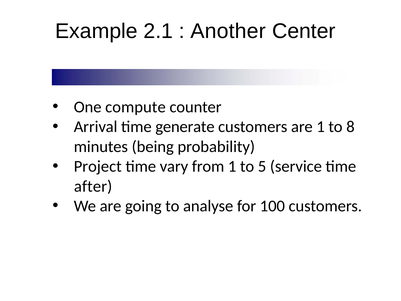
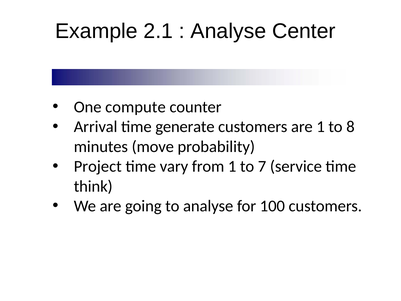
Another at (228, 31): Another -> Analyse
being: being -> move
5: 5 -> 7
after: after -> think
